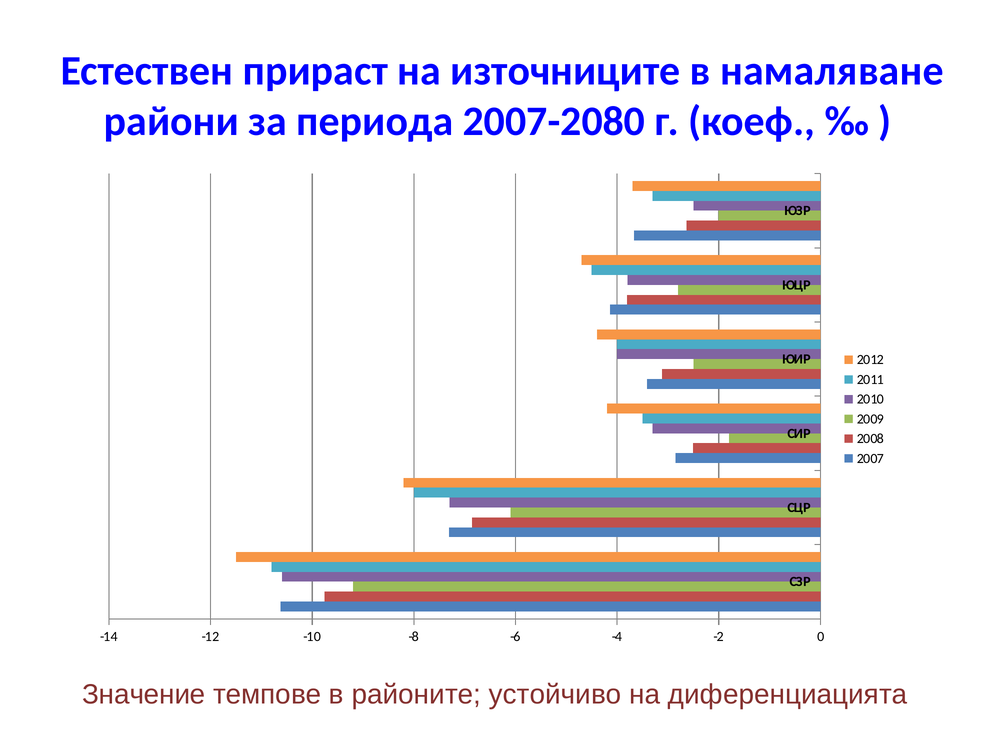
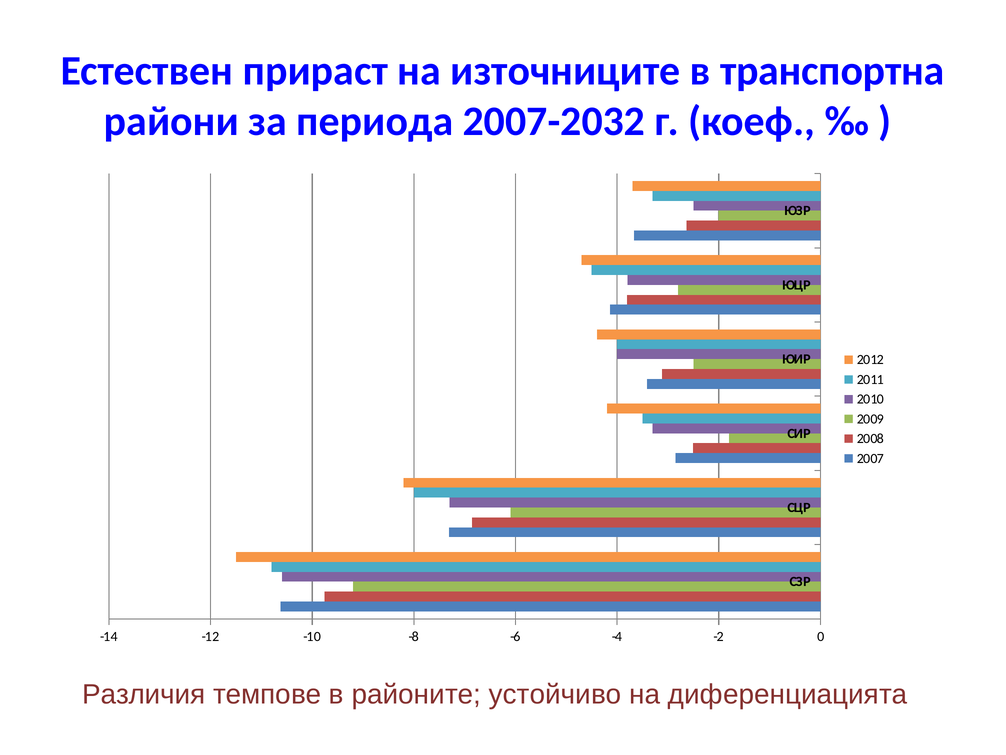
намаляване: намаляване -> транспортна
2007-2080: 2007-2080 -> 2007-2032
Значение: Значение -> Различия
